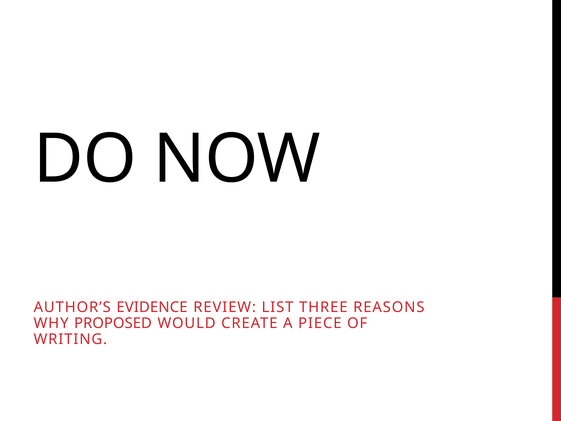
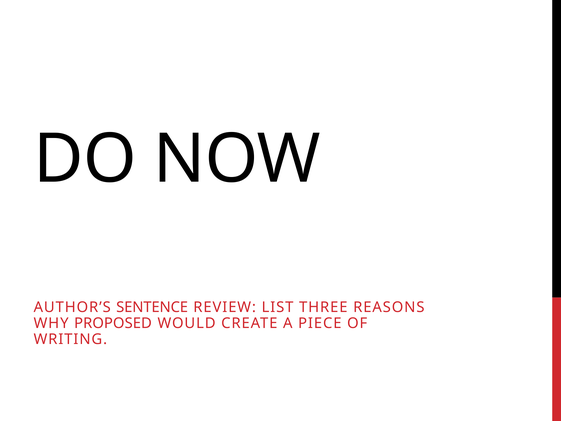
EVIDENCE: EVIDENCE -> SENTENCE
